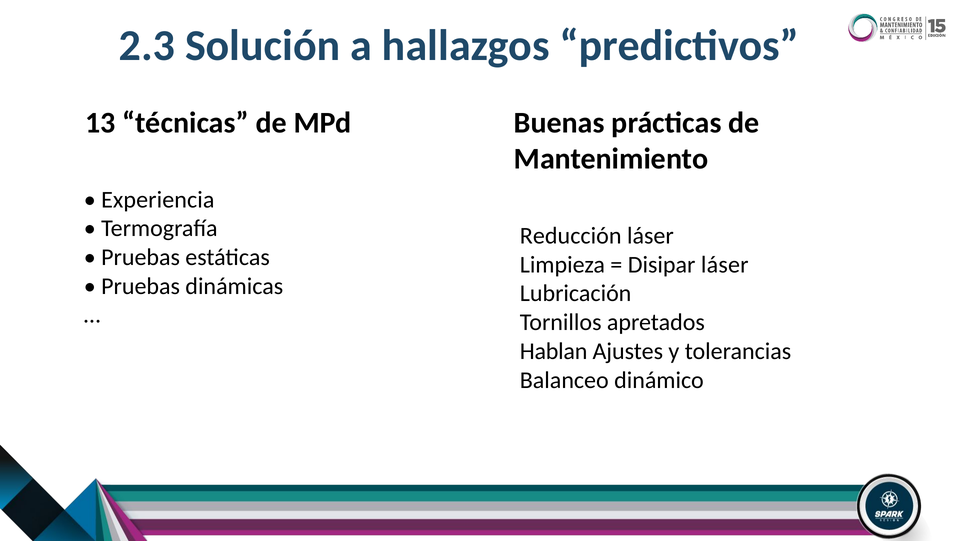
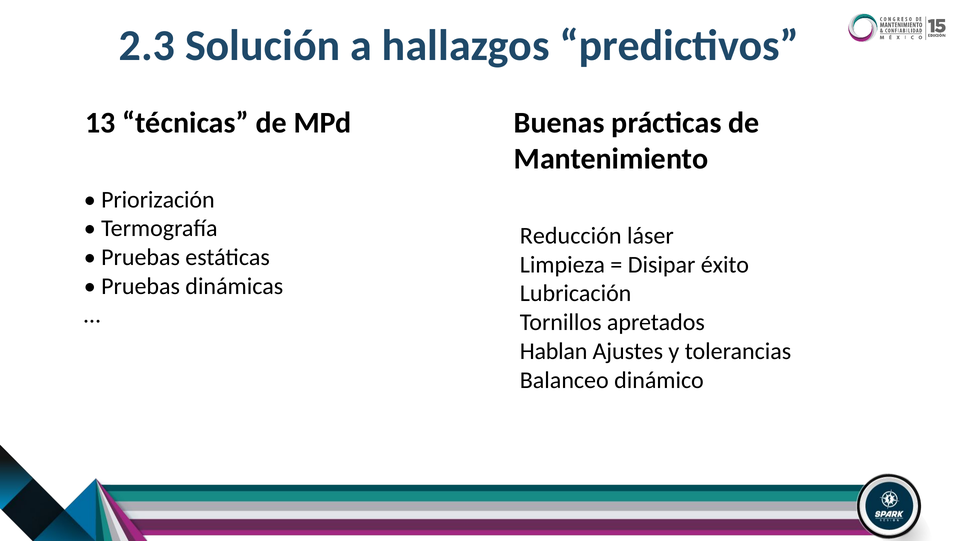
Experiencia: Experiencia -> Priorización
Disipar láser: láser -> éxito
